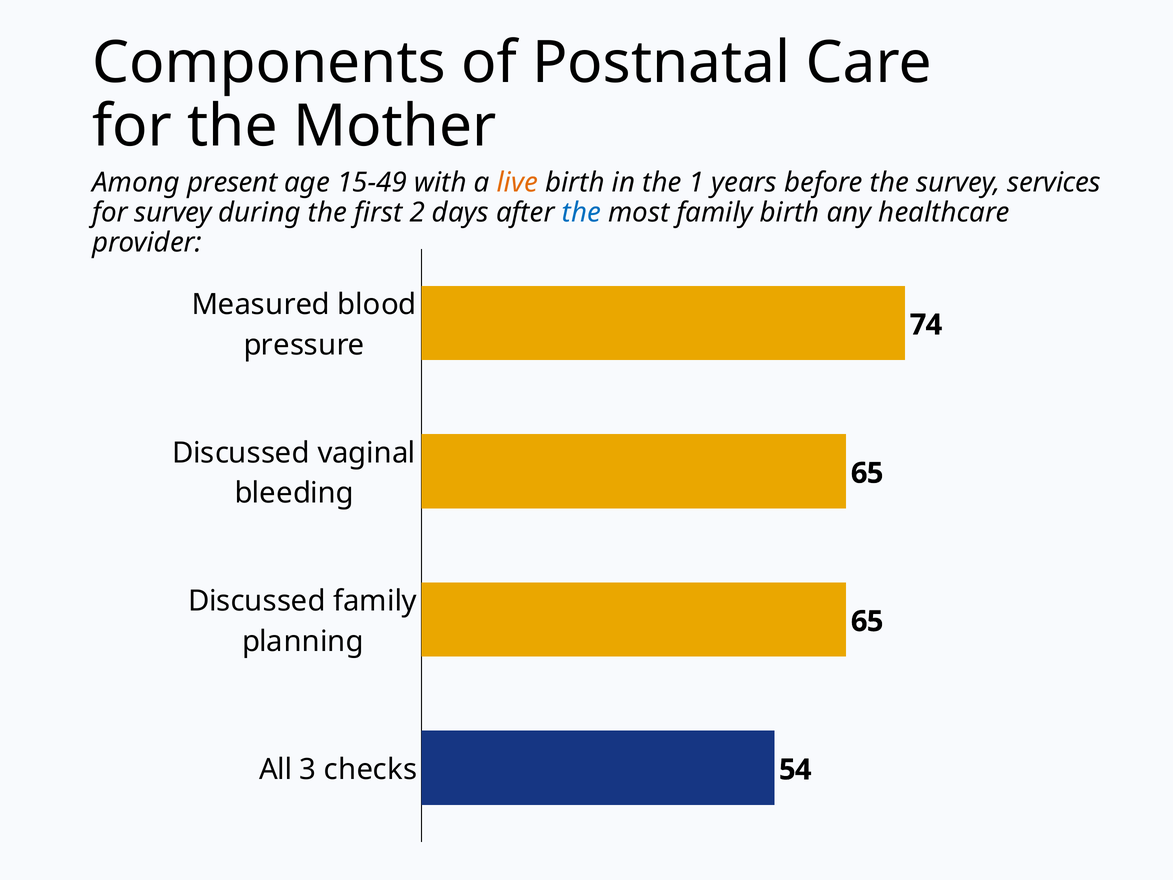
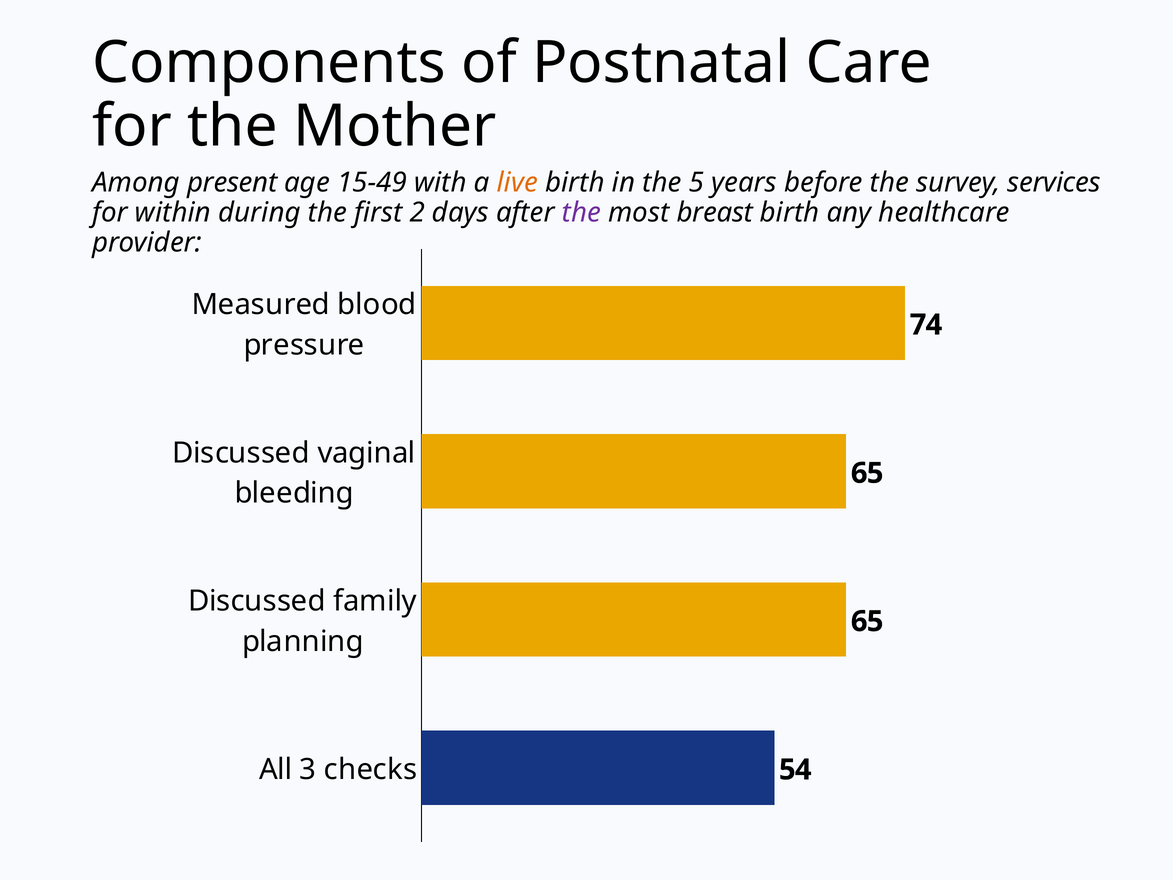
1: 1 -> 5
for survey: survey -> within
the at (581, 213) colour: blue -> purple
most family: family -> breast
